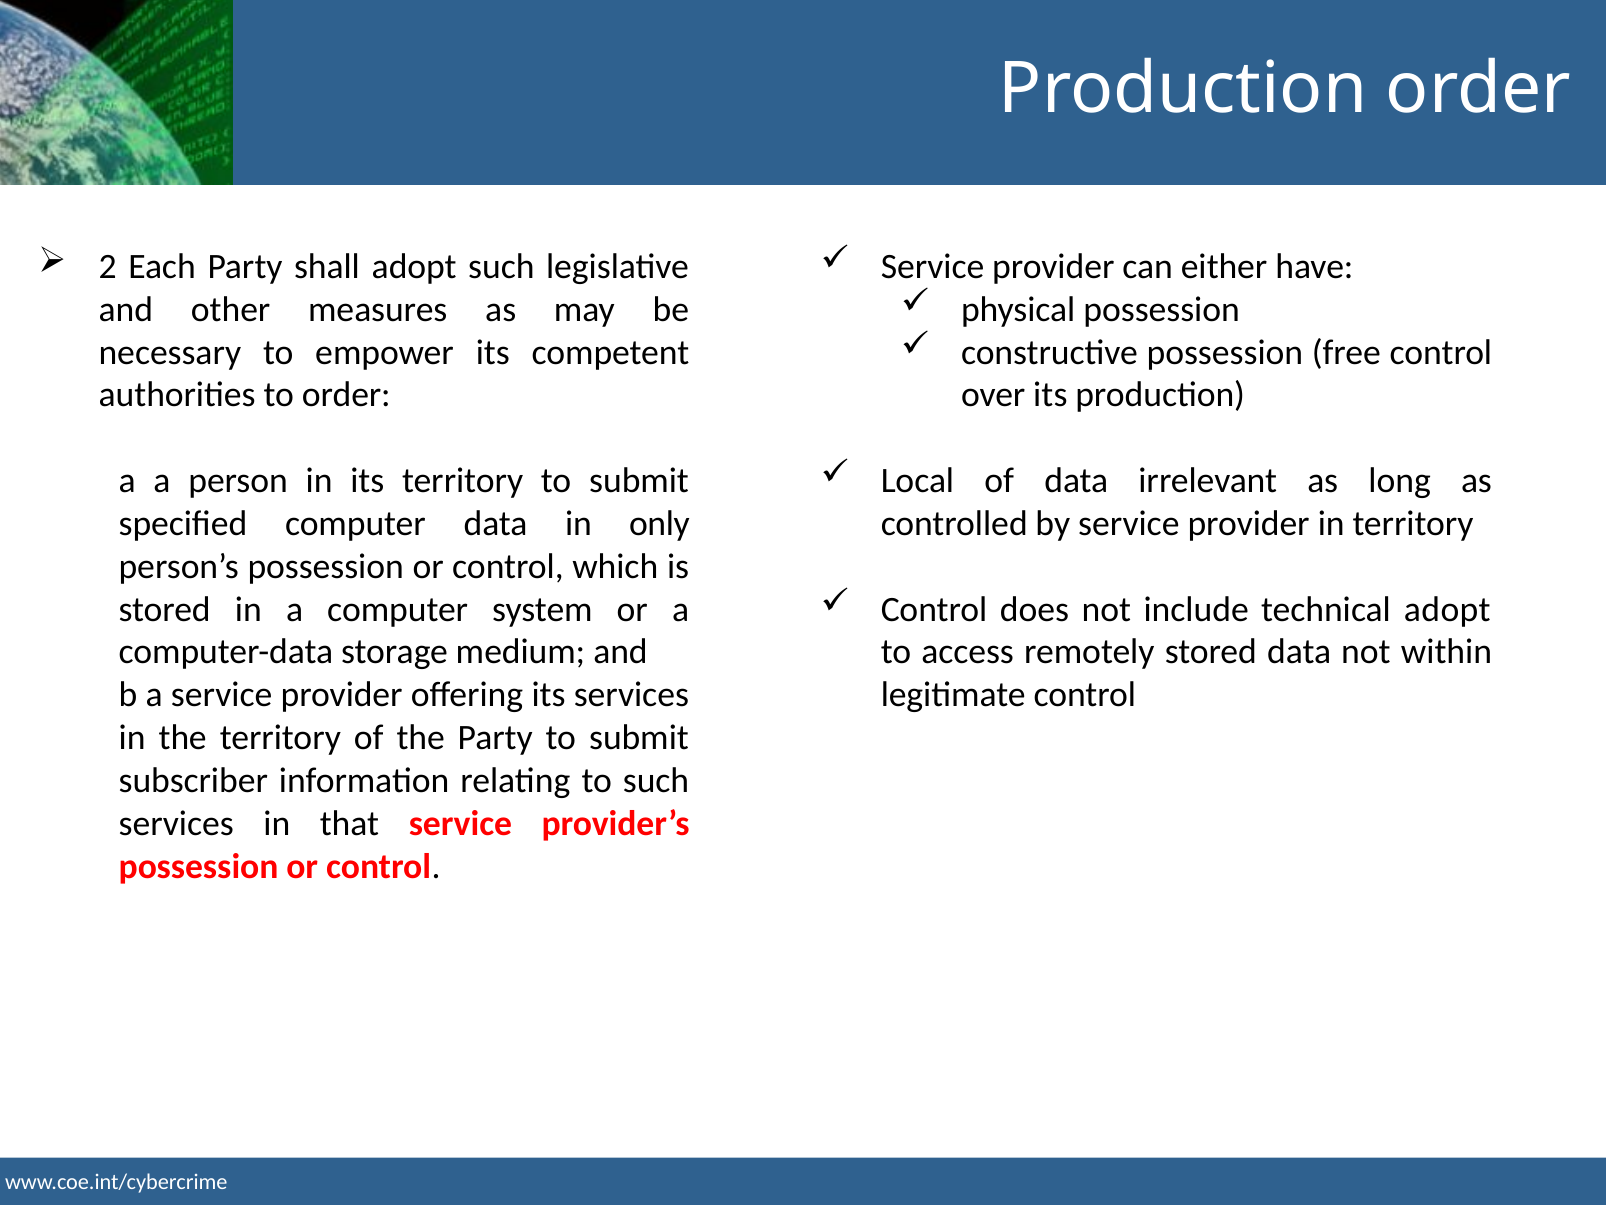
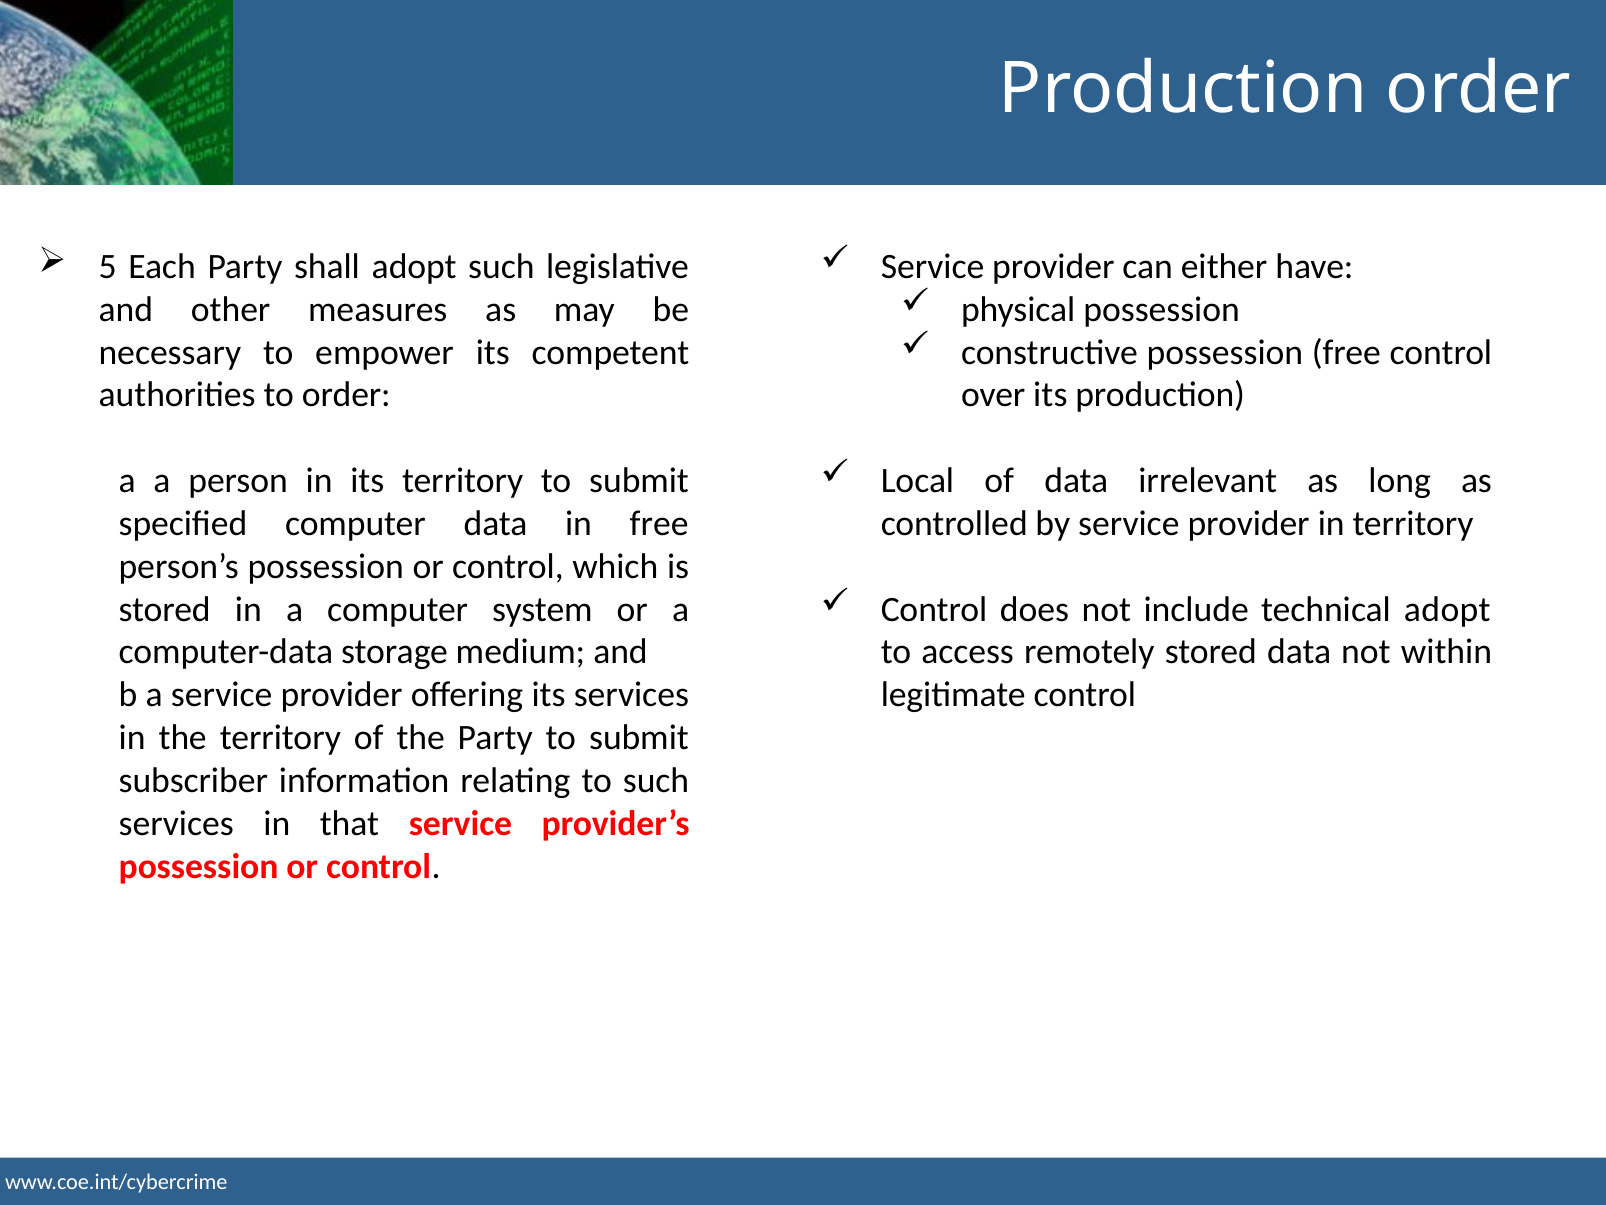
2: 2 -> 5
in only: only -> free
